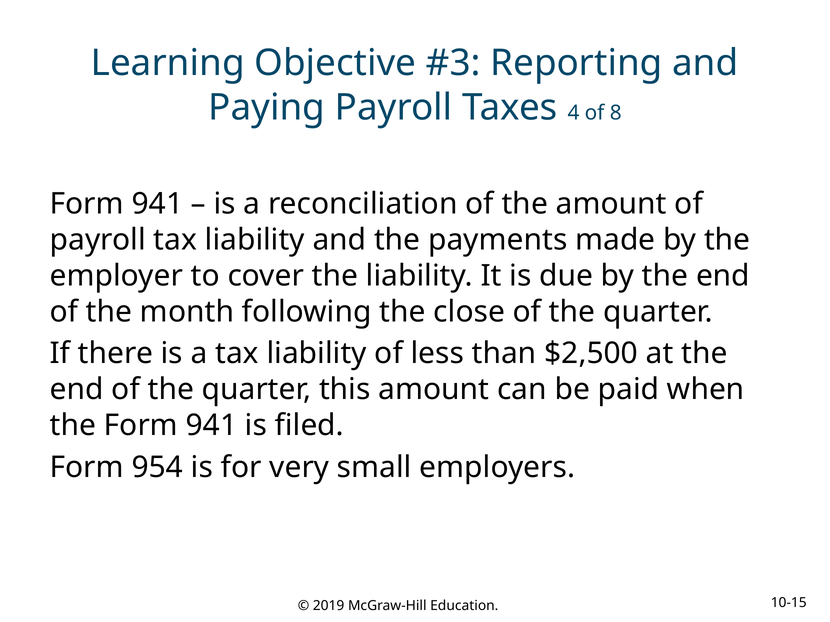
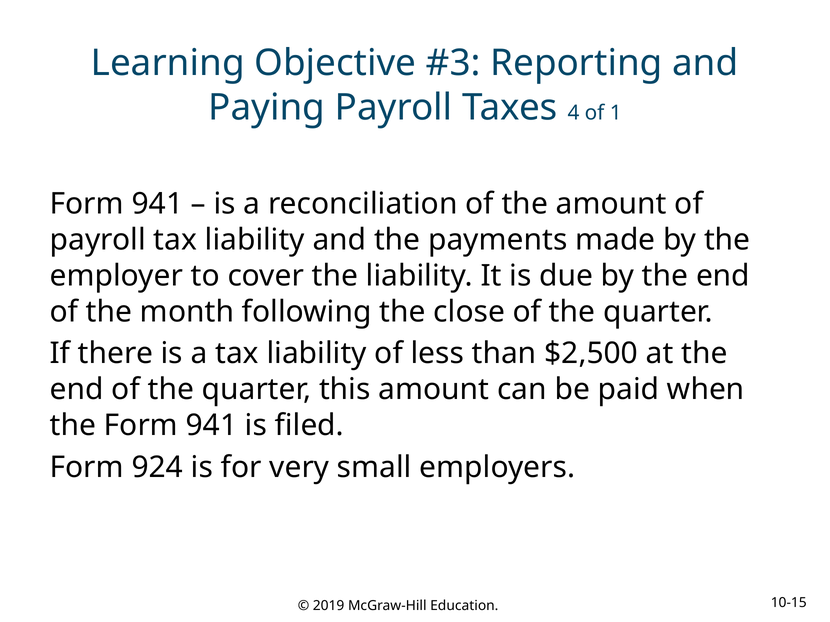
8: 8 -> 1
954: 954 -> 924
